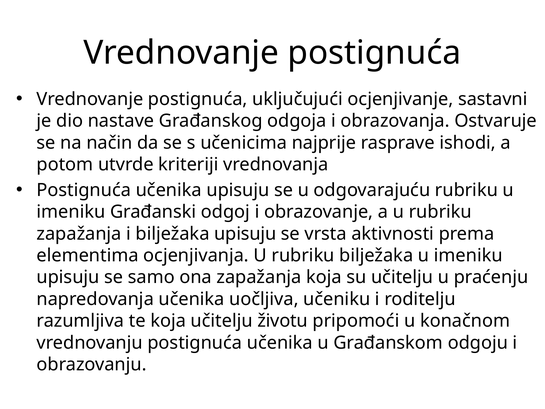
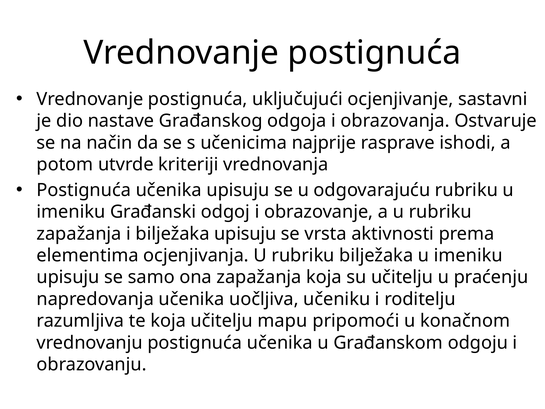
životu: životu -> mapu
